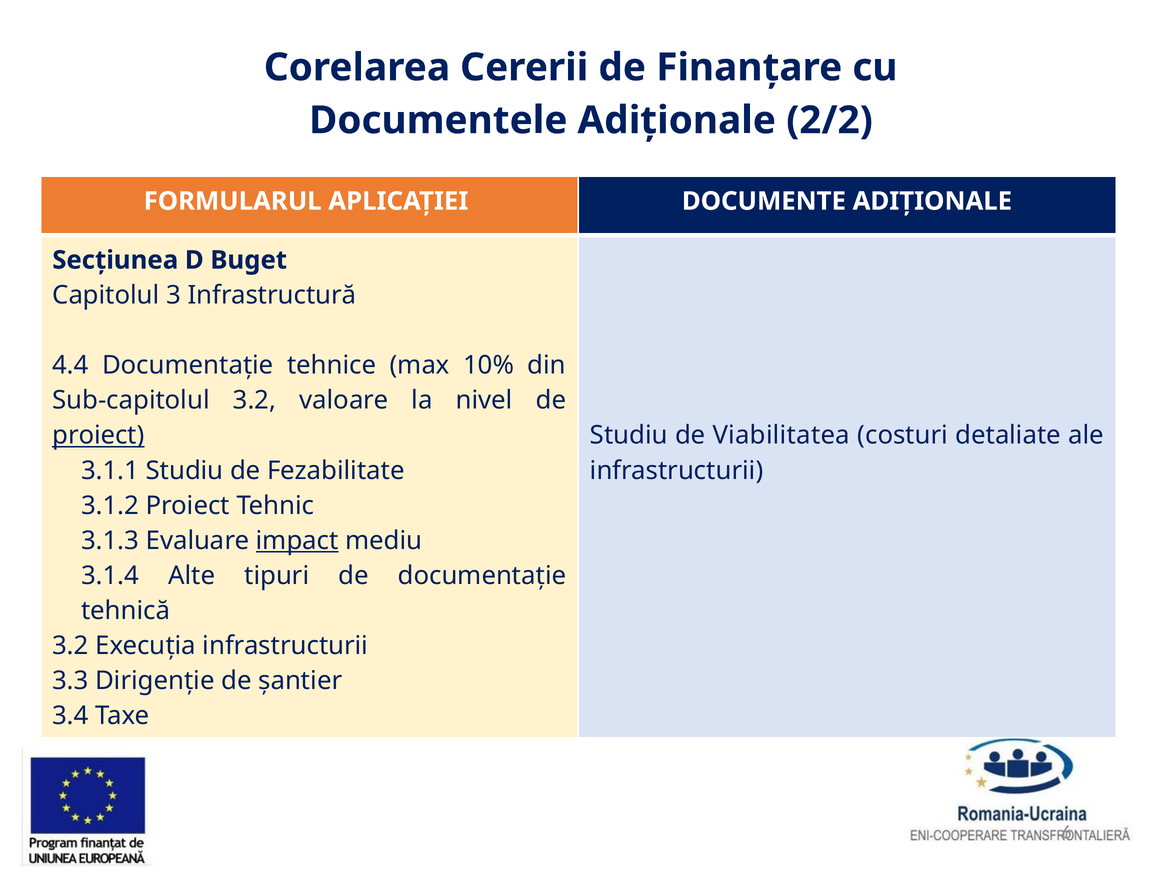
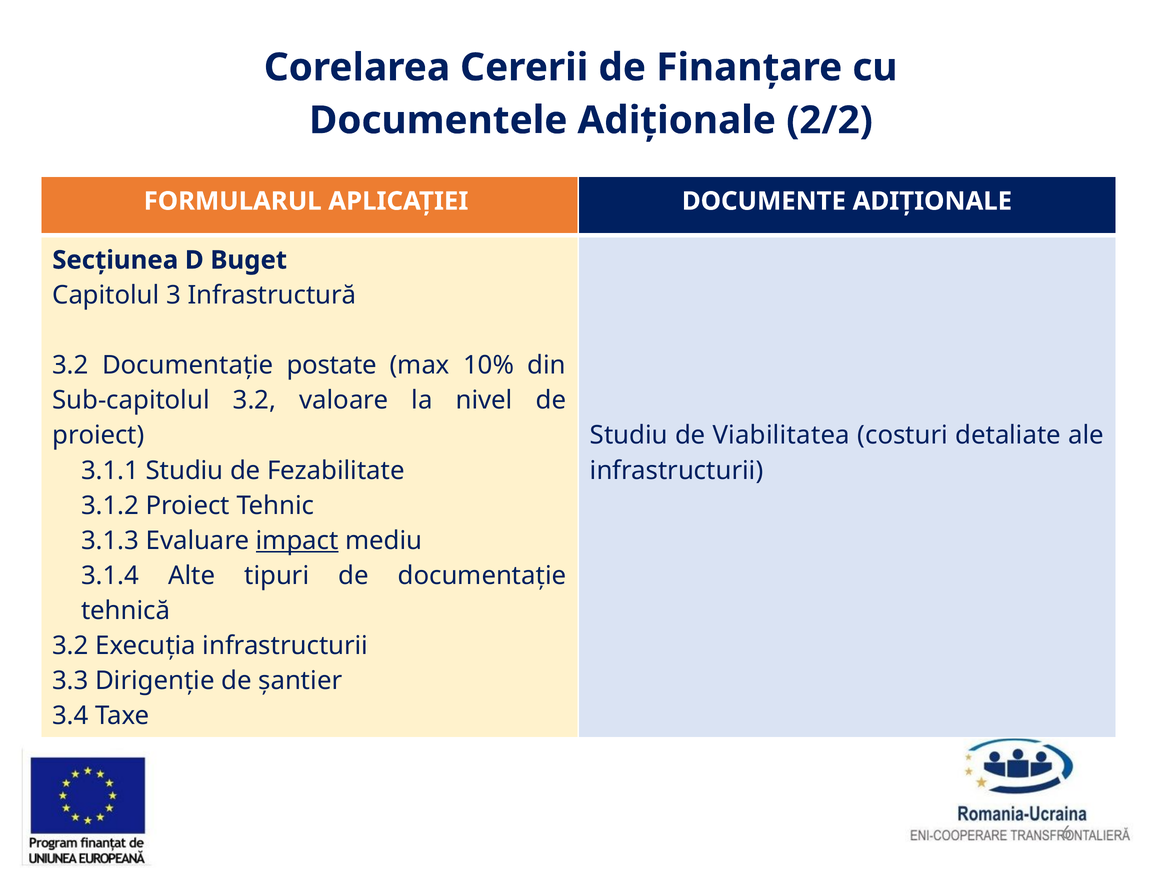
4.4 at (70, 365): 4.4 -> 3.2
tehnice: tehnice -> postate
proiect at (98, 436) underline: present -> none
